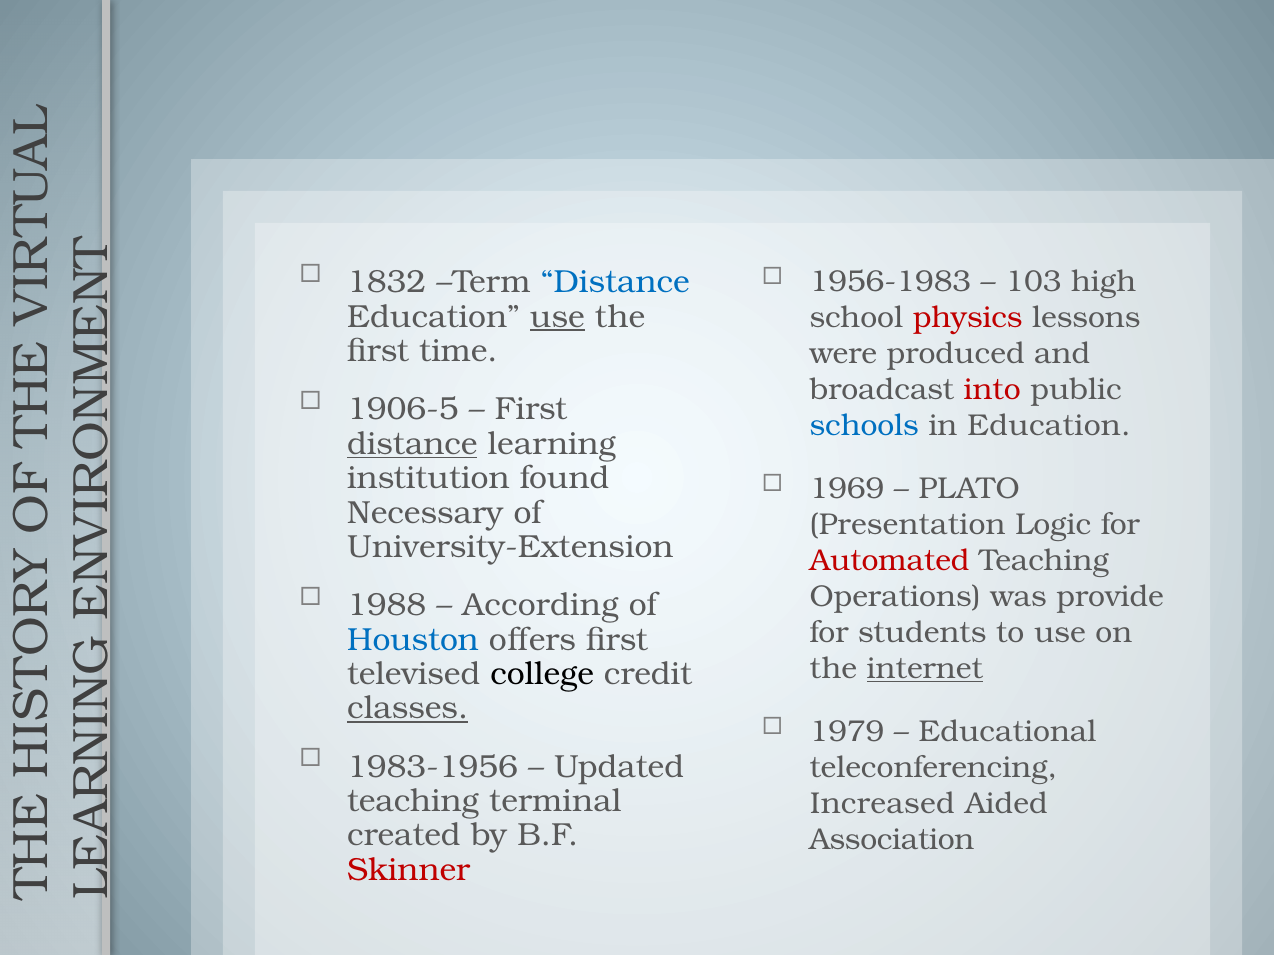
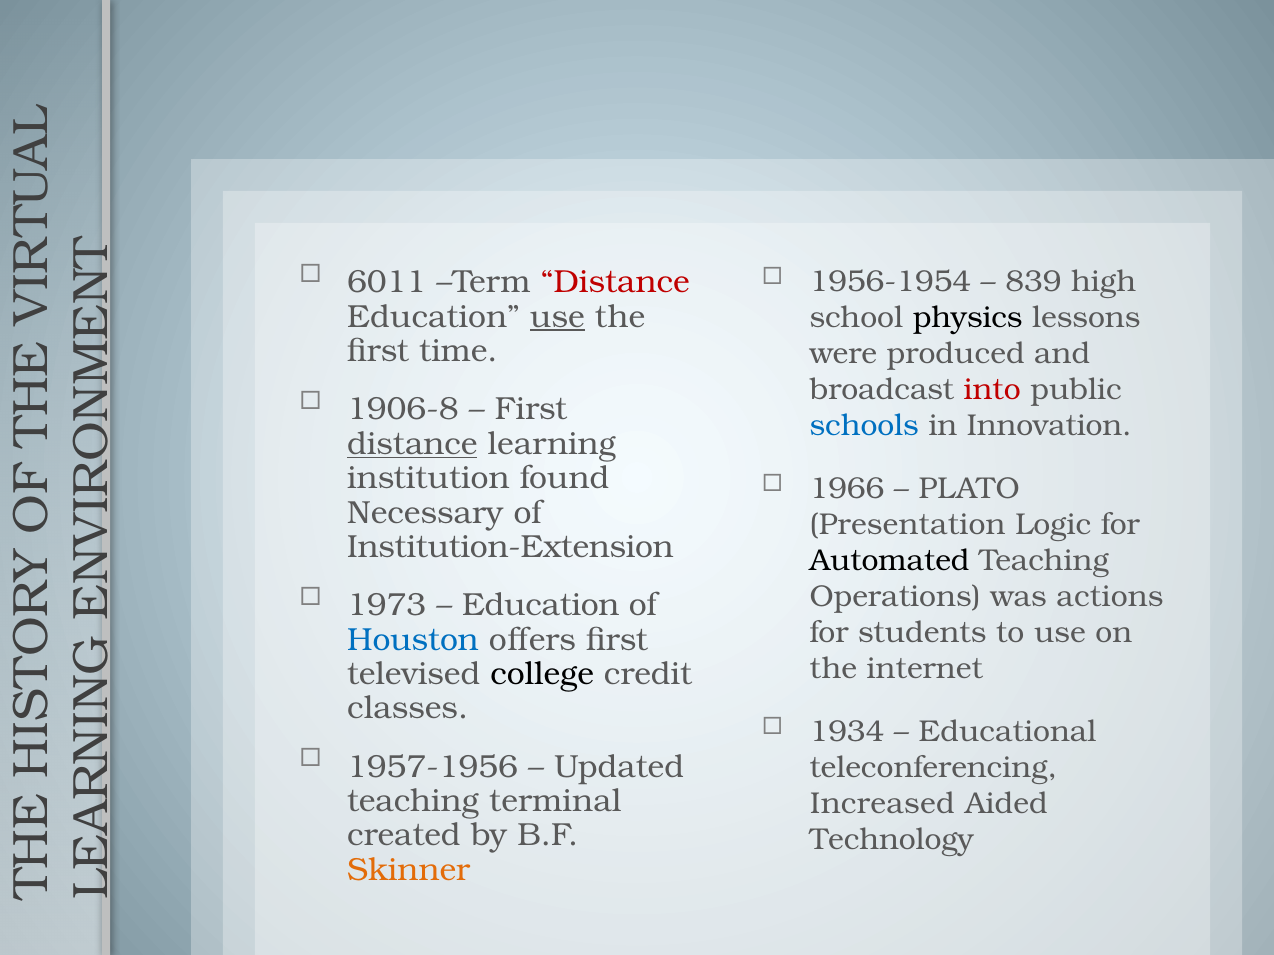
1832: 1832 -> 6011
Distance at (615, 283) colour: blue -> red
1956-1983: 1956-1983 -> 1956-1954
103: 103 -> 839
physics colour: red -> black
1906-5: 1906-5 -> 1906-8
in Education: Education -> Innovation
1969: 1969 -> 1966
University-Extension: University-Extension -> Institution-Extension
Automated colour: red -> black
provide: provide -> actions
1988: 1988 -> 1973
According at (540, 606): According -> Education
internet underline: present -> none
classes underline: present -> none
1979: 1979 -> 1934
1983-1956: 1983-1956 -> 1957-1956
Association: Association -> Technology
Skinner colour: red -> orange
